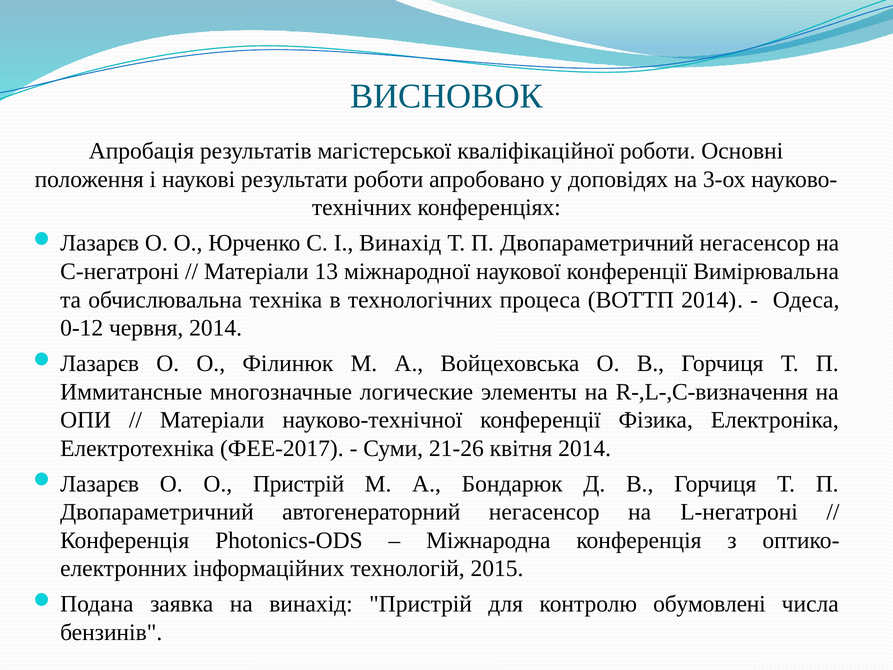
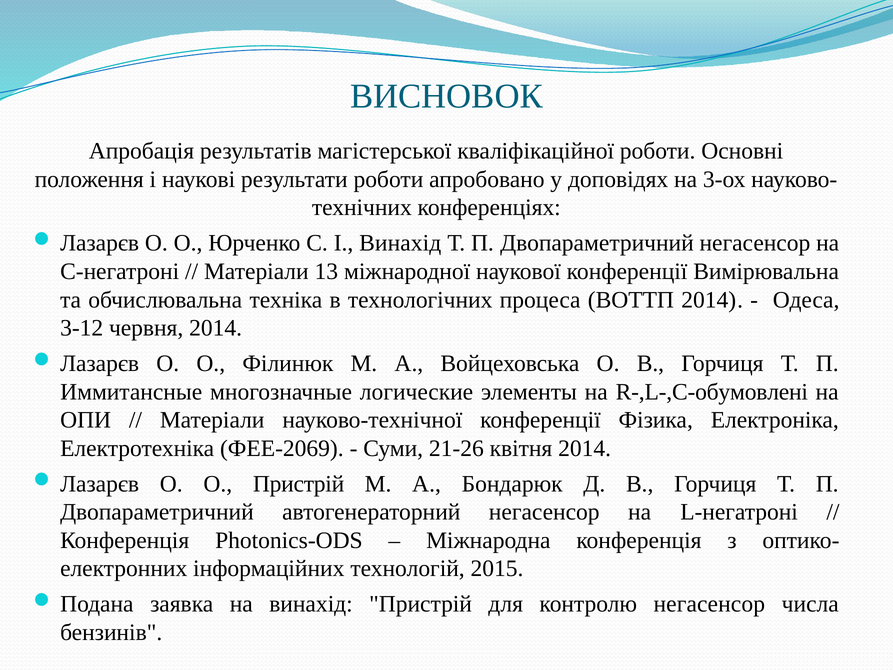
0-12: 0-12 -> 3-12
R-,L-,C-визначення: R-,L-,C-визначення -> R-,L-,C-обумовлені
ФЕЕ-2017: ФЕЕ-2017 -> ФЕЕ-2069
контролю обумовлені: обумовлені -> негасенсор
